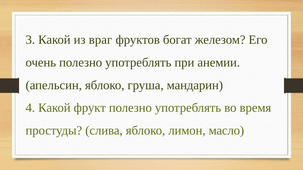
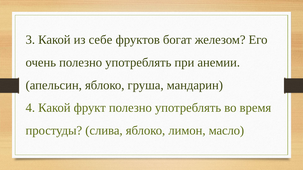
враг: враг -> себе
